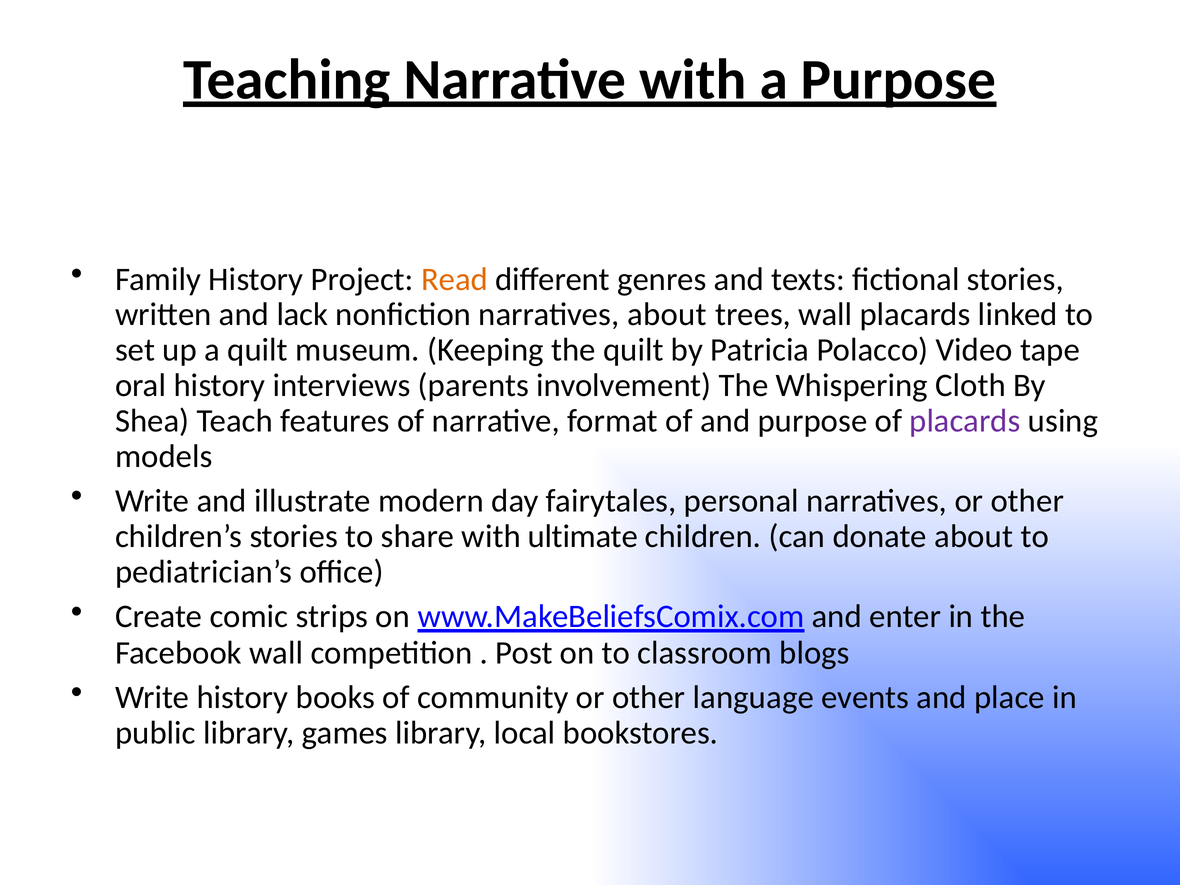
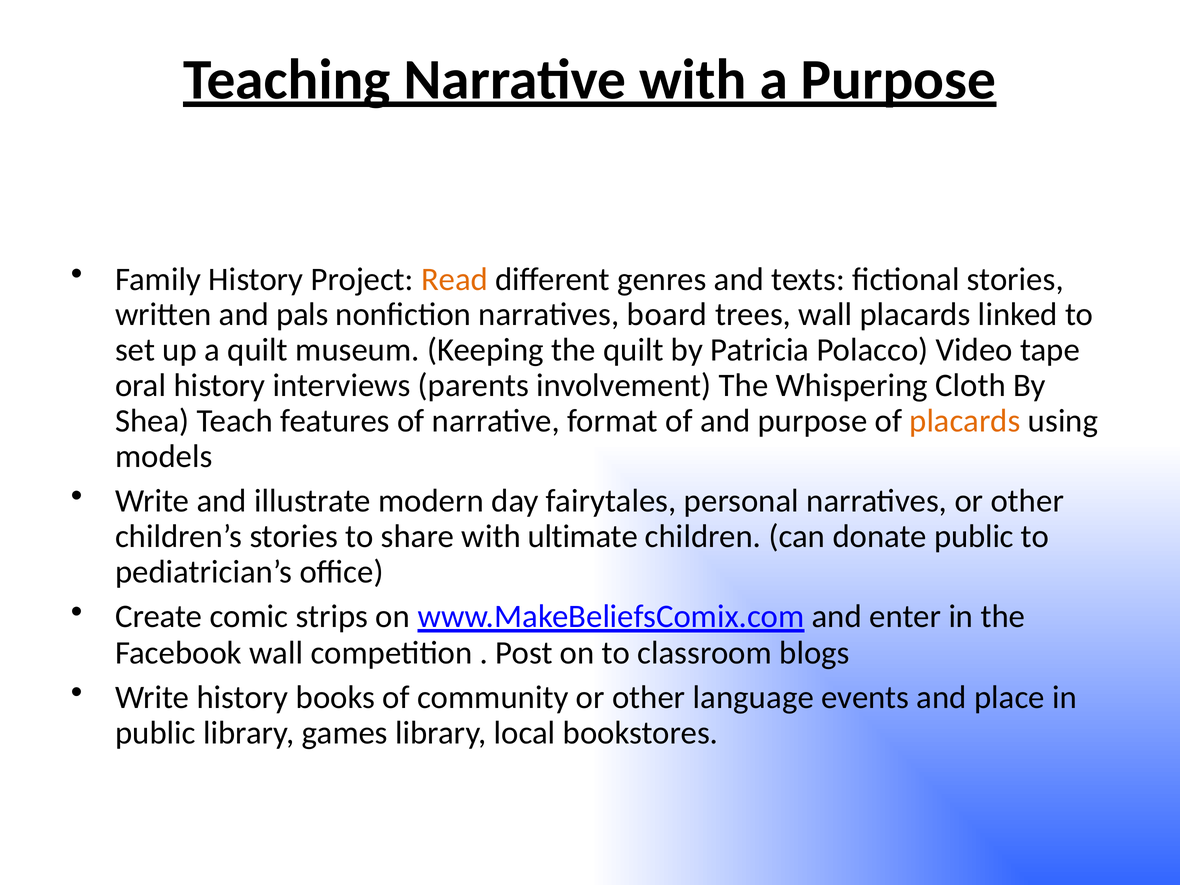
lack: lack -> pals
narratives about: about -> board
placards at (965, 421) colour: purple -> orange
donate about: about -> public
